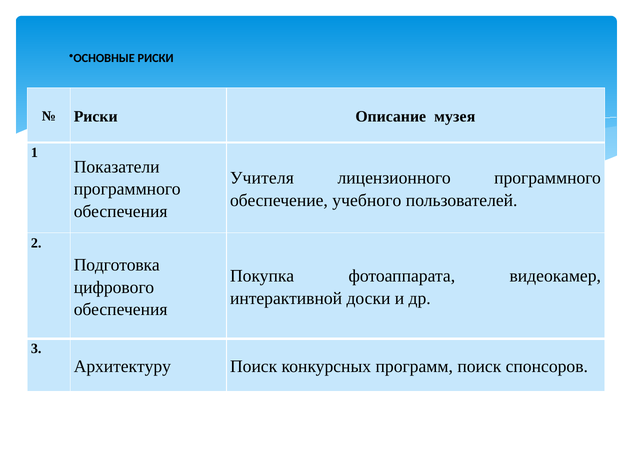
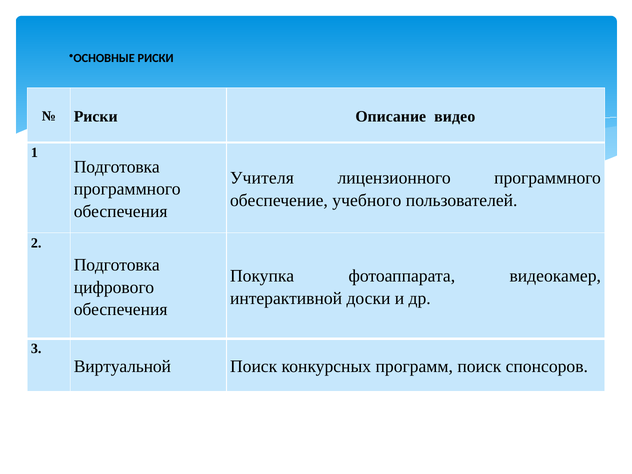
музея: музея -> видео
Показатели at (117, 167): Показатели -> Подготовка
Архитектуру: Архитектуру -> Виртуальной
